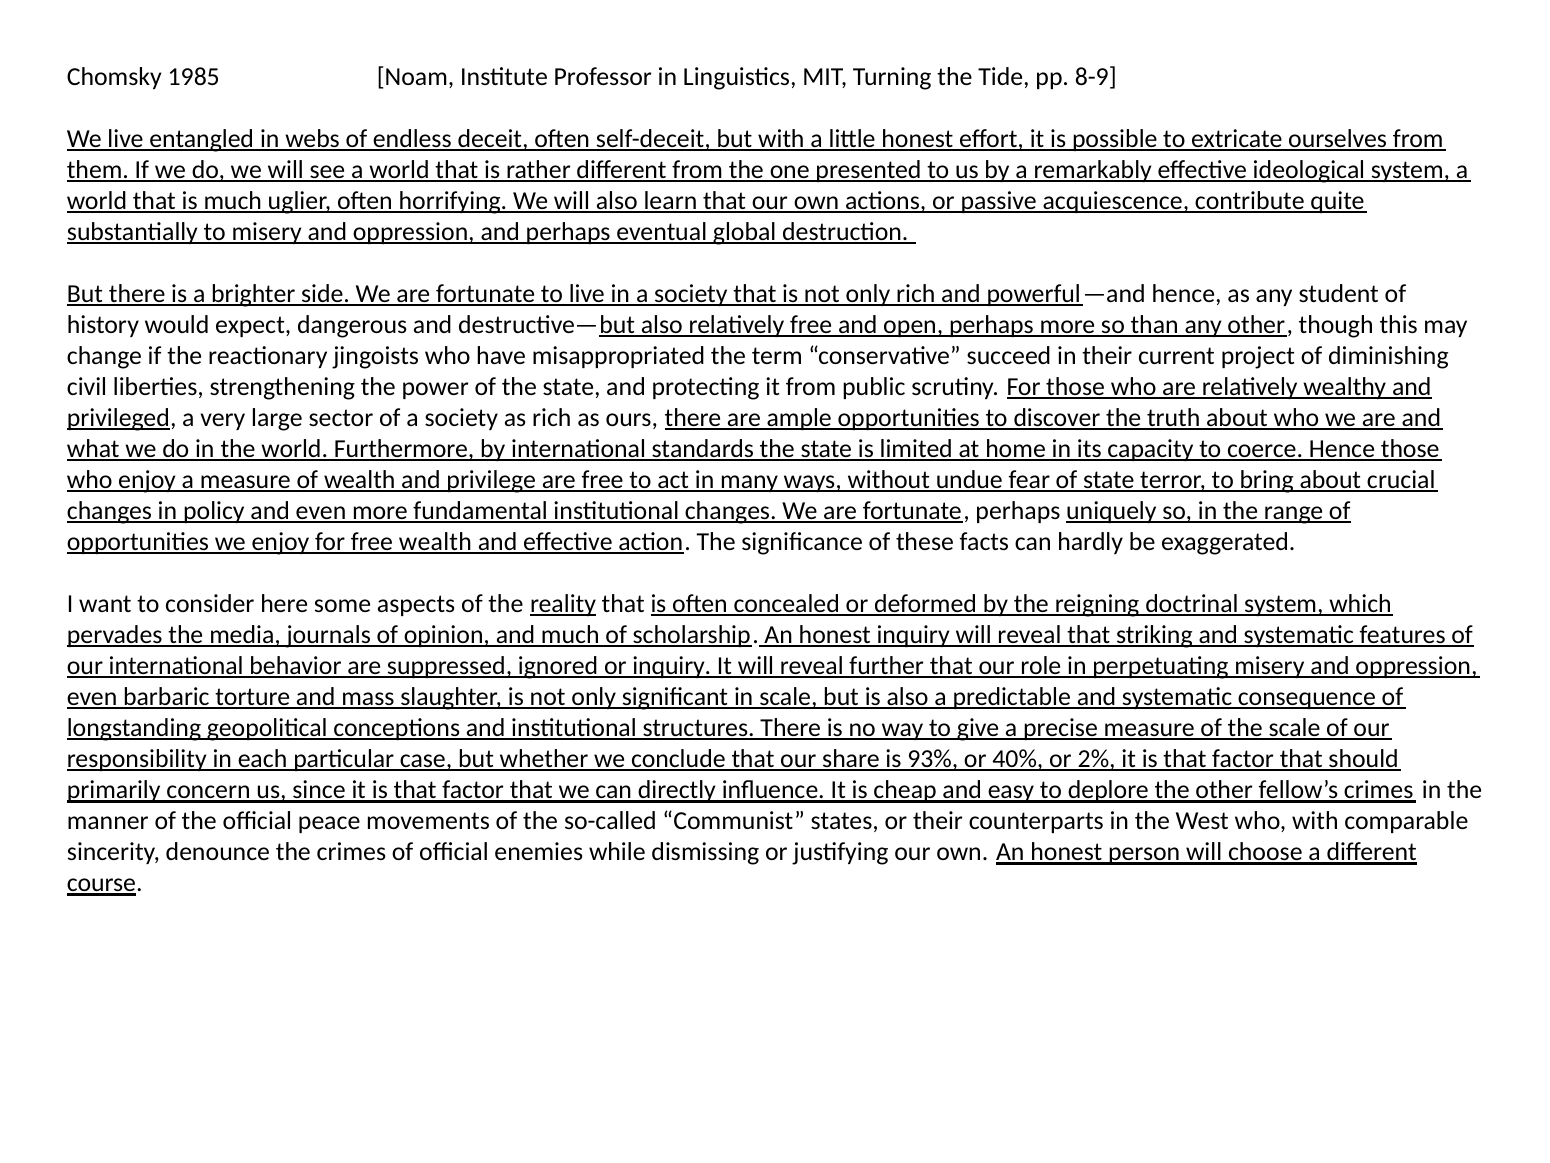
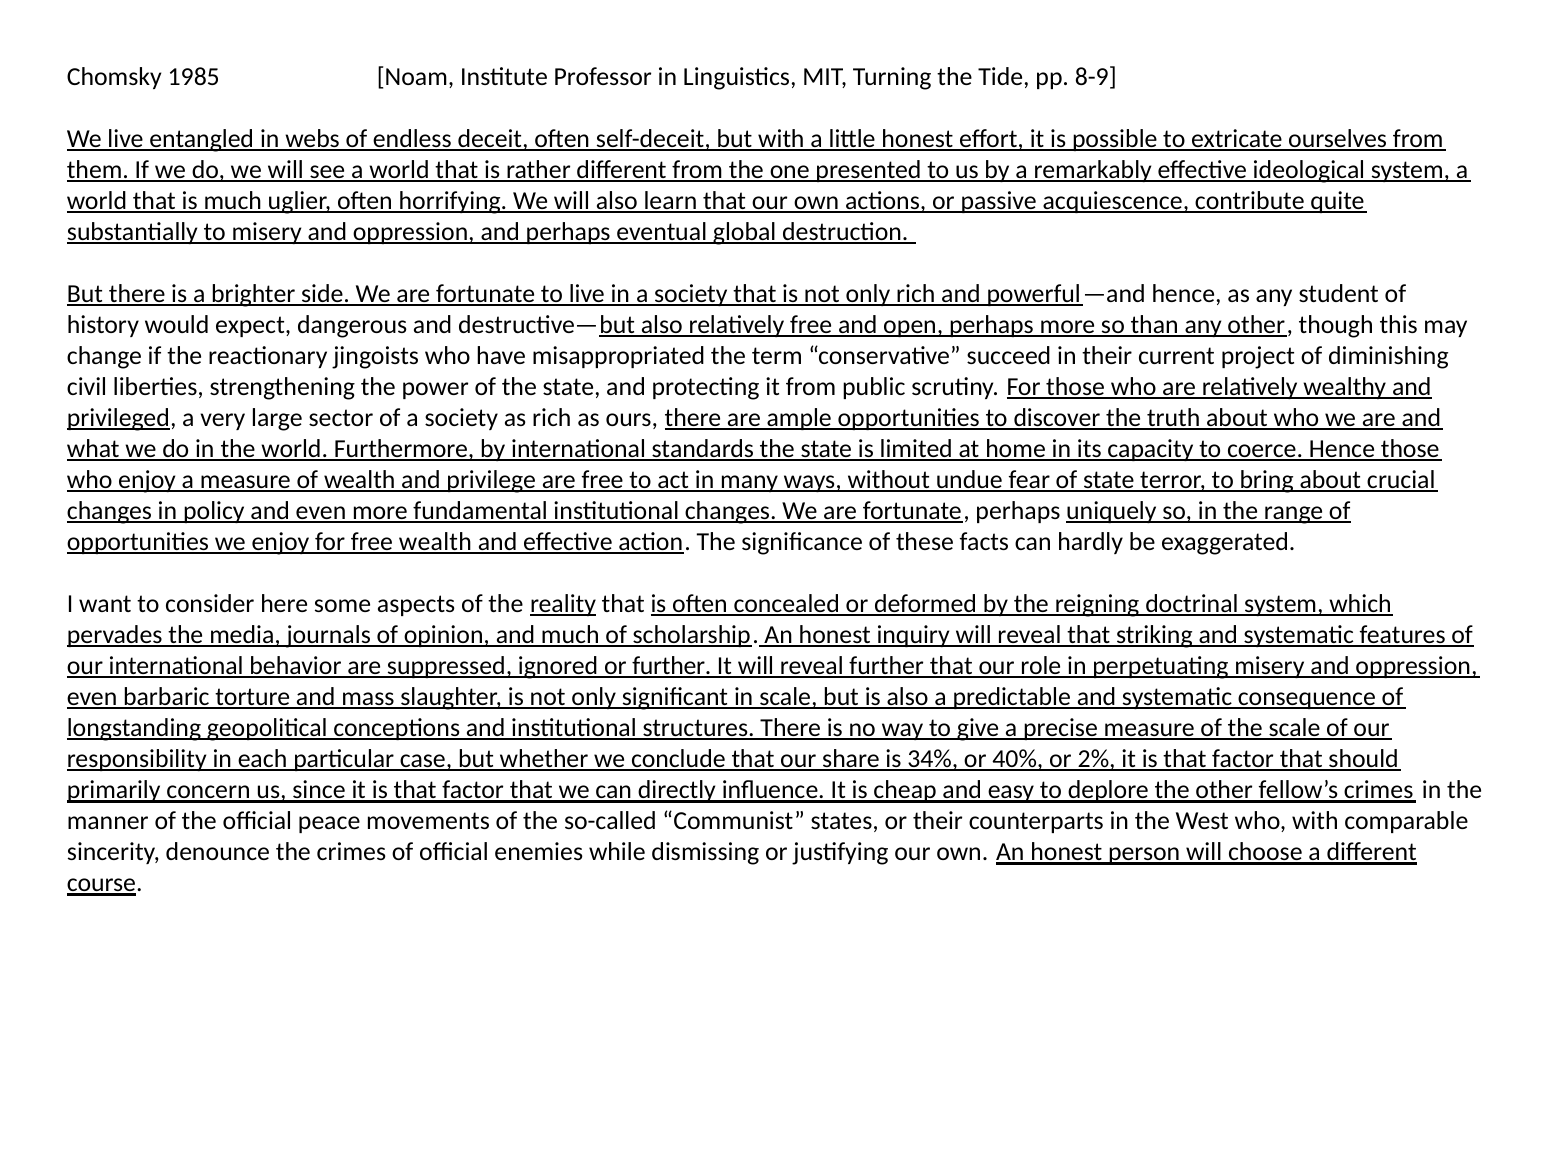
or inquiry: inquiry -> further
93%: 93% -> 34%
